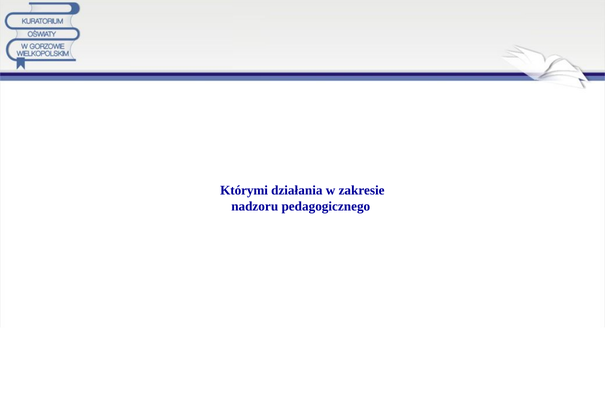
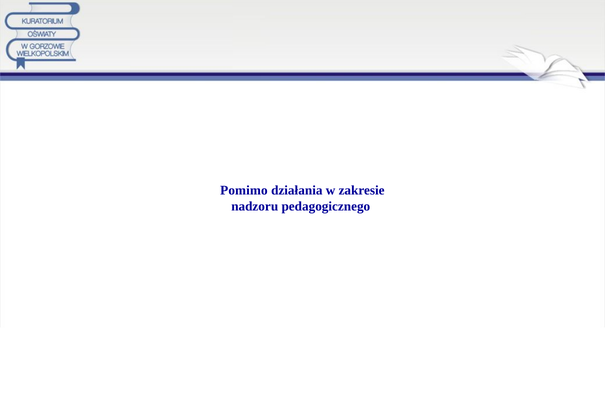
Którymi: Którymi -> Pomimo
